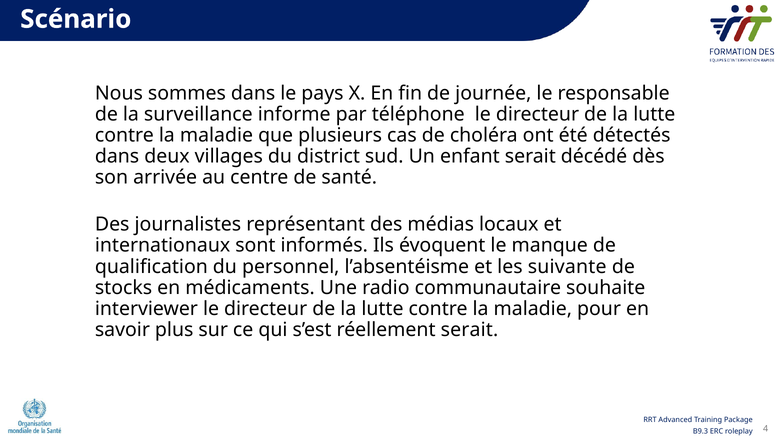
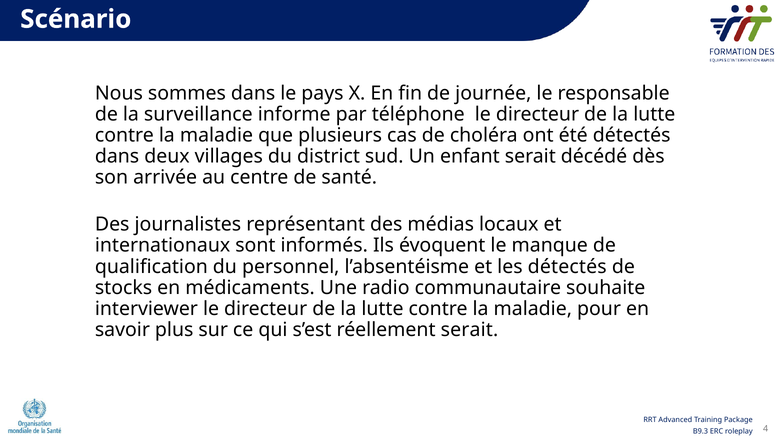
les suivante: suivante -> détectés
